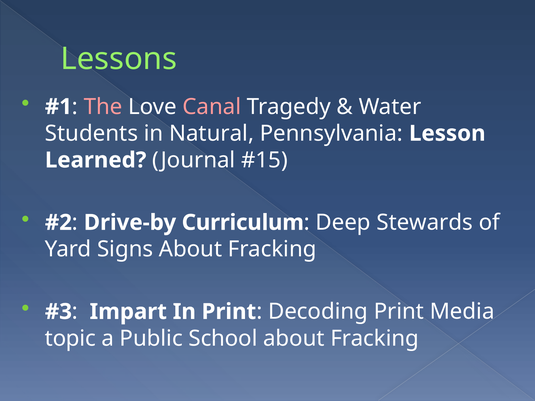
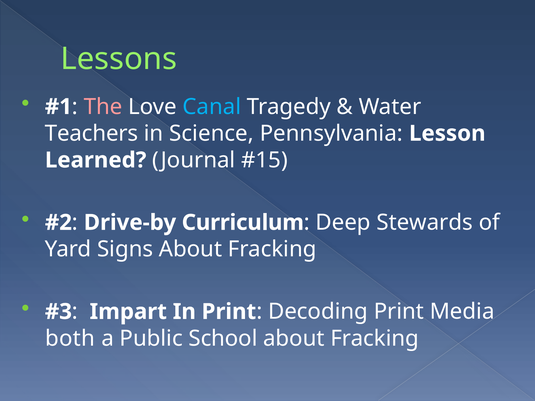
Canal colour: pink -> light blue
Students: Students -> Teachers
Natural: Natural -> Science
topic: topic -> both
